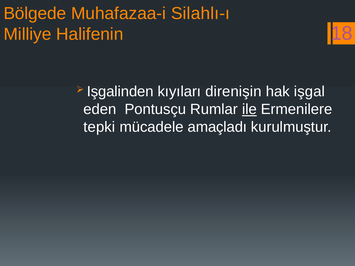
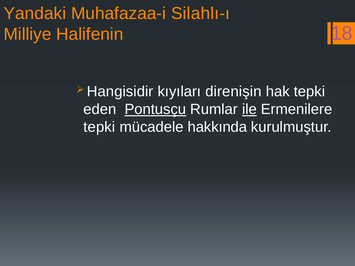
Bölgede: Bölgede -> Yandaki
Işgalinden: Işgalinden -> Hangisidir
hak işgal: işgal -> tepki
Pontusçu underline: none -> present
amaçladı: amaçladı -> hakkında
